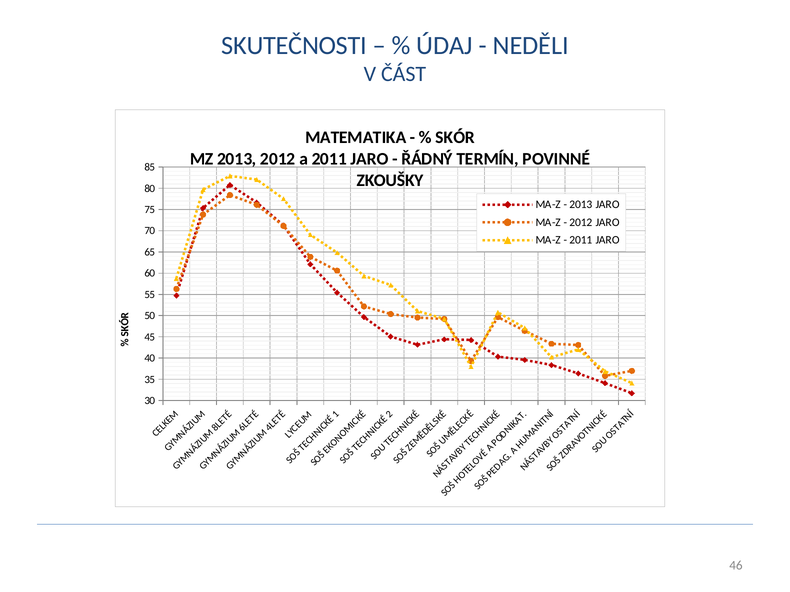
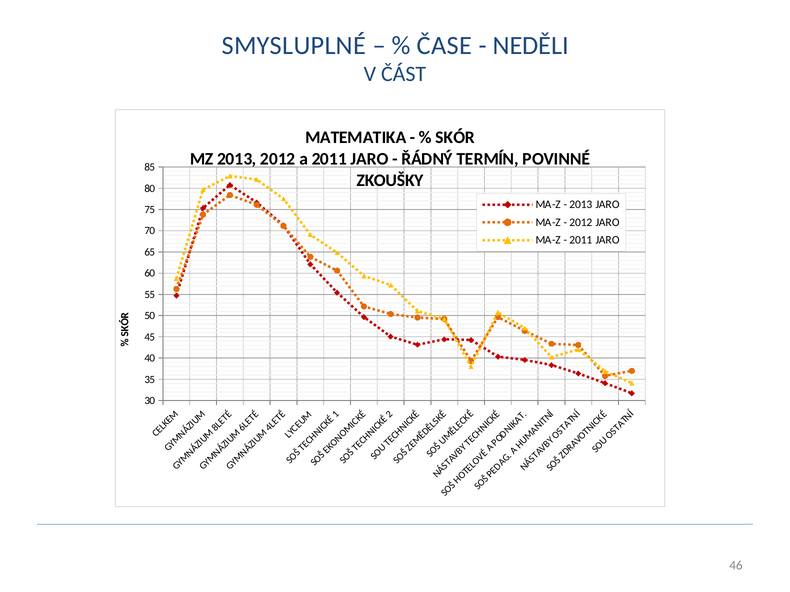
SKUTEČNOSTI: SKUTEČNOSTI -> SMYSLUPLNÉ
ÚDAJ: ÚDAJ -> ČASE
